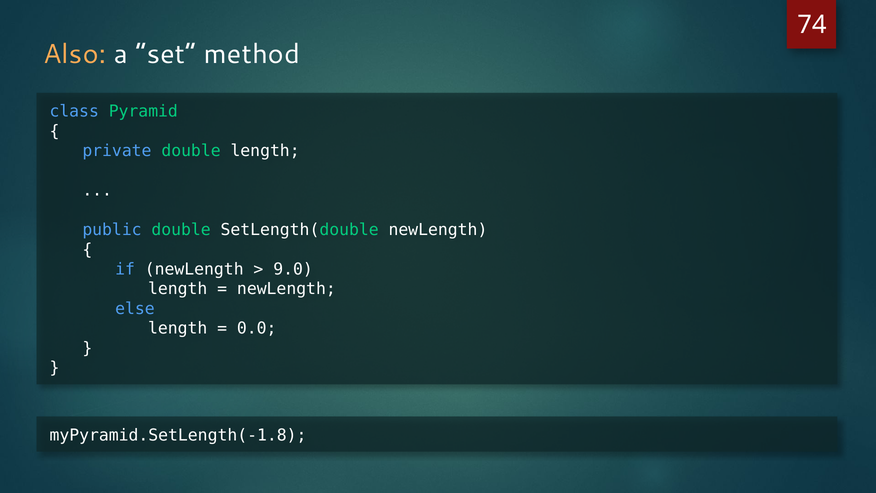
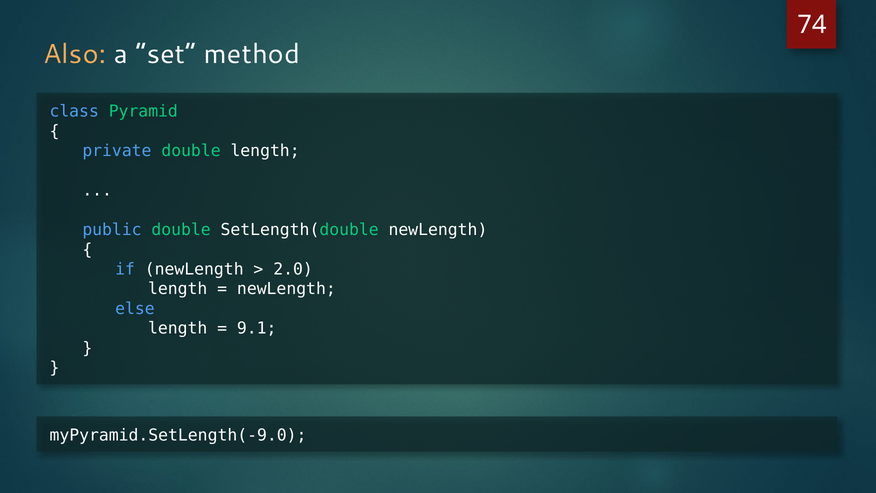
9.0: 9.0 -> 2.0
0.0: 0.0 -> 9.1
myPyramid.SetLength(-1.8: myPyramid.SetLength(-1.8 -> myPyramid.SetLength(-9.0
